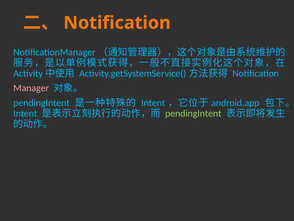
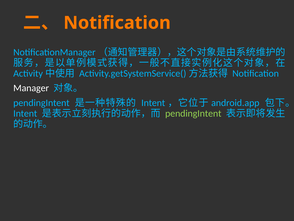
Manager colour: pink -> white
